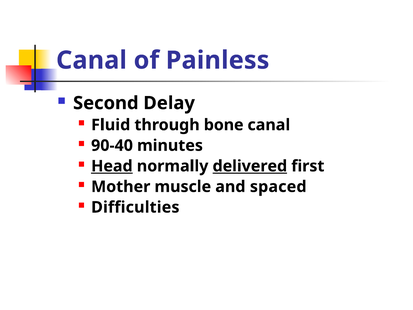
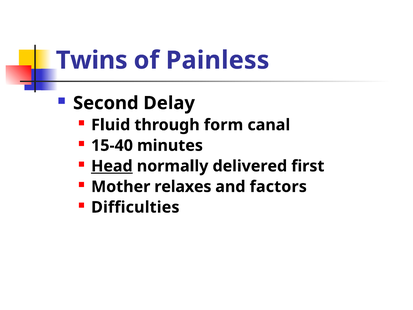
Canal at (92, 60): Canal -> Twins
bone: bone -> form
90-40: 90-40 -> 15-40
delivered underline: present -> none
muscle: muscle -> relaxes
spaced: spaced -> factors
